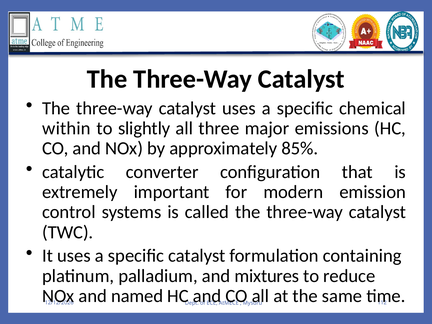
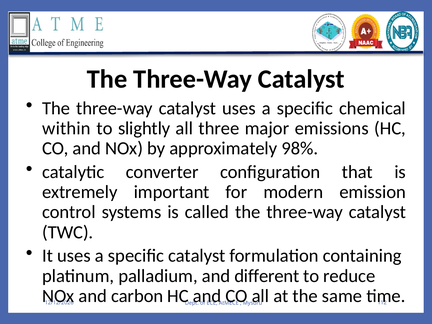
85%: 85% -> 98%
mixtures: mixtures -> different
named: named -> carbon
